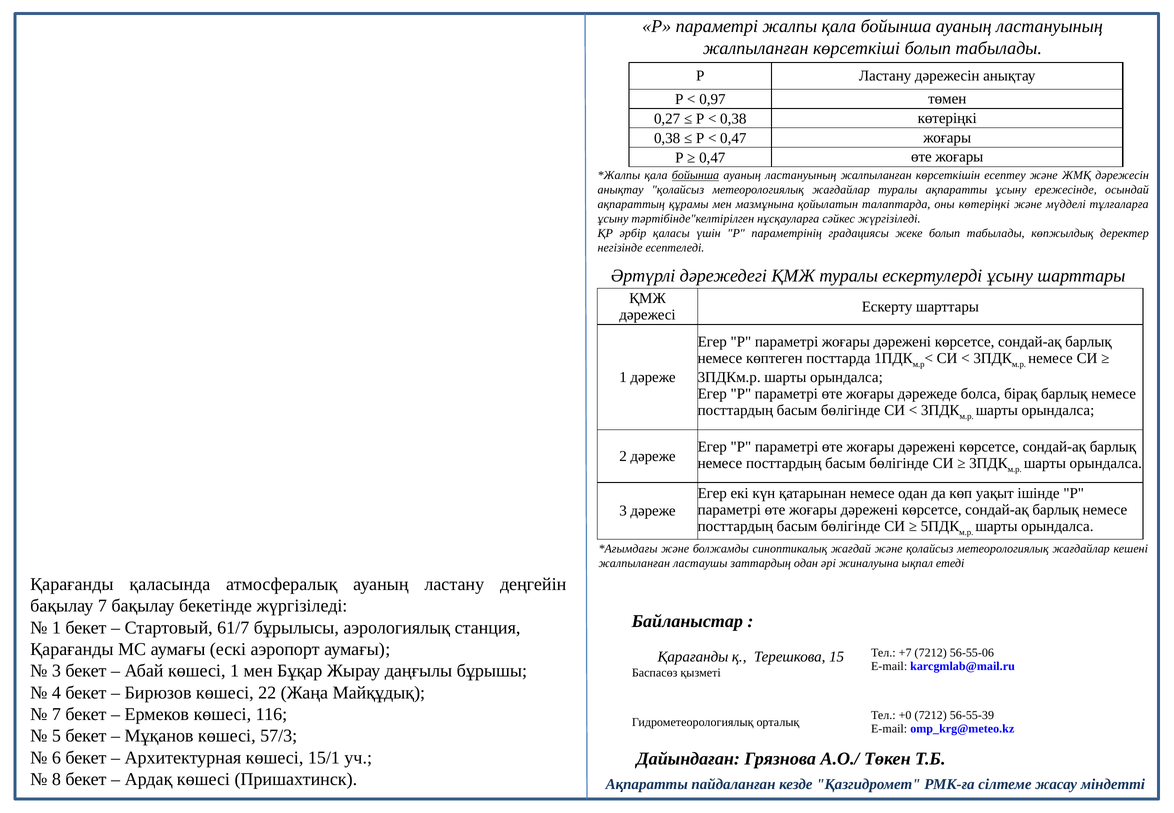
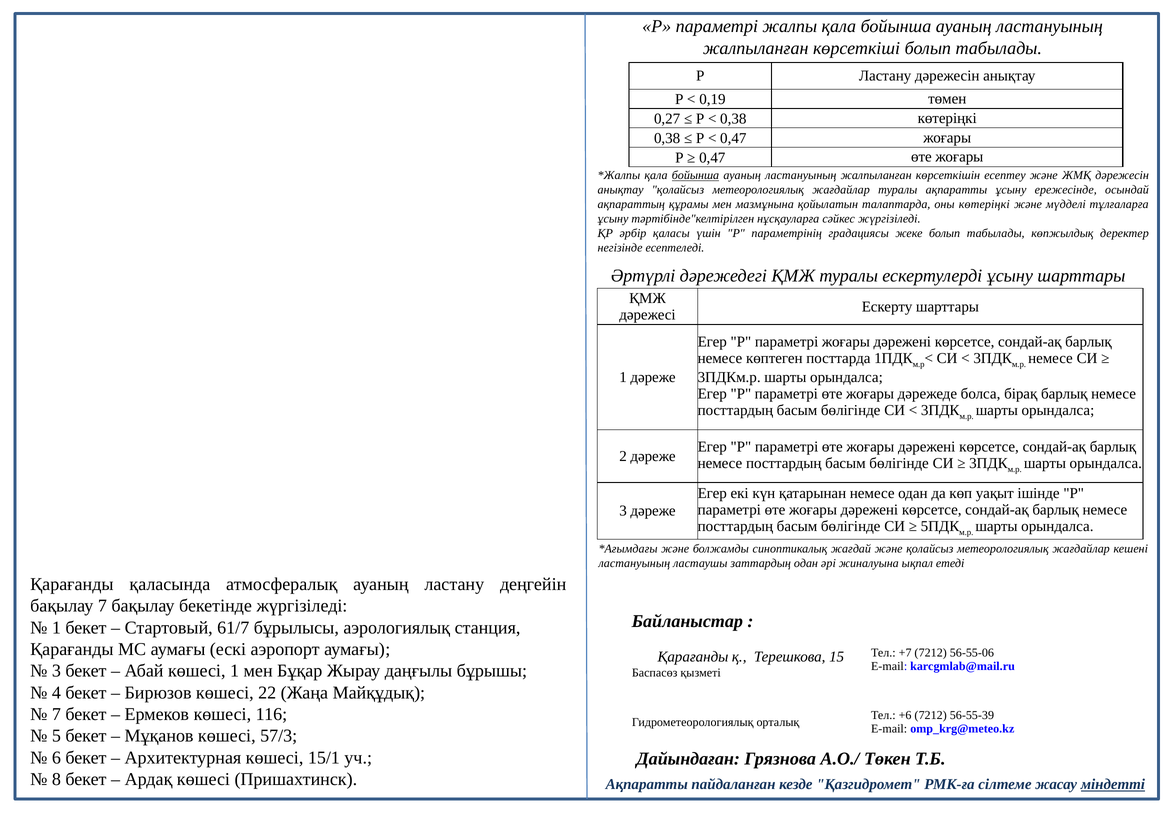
0,97: 0,97 -> 0,19
жалпыланған at (634, 563): жалпыланған -> ластануының
+0: +0 -> +6
міндетті underline: none -> present
